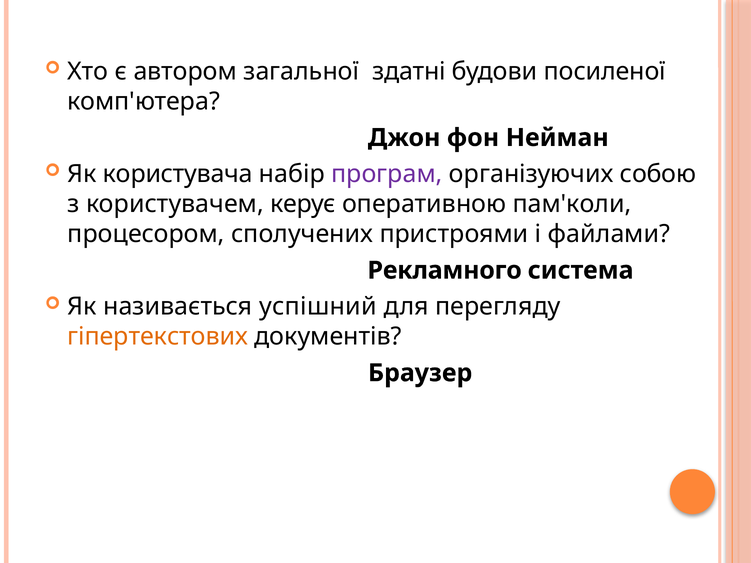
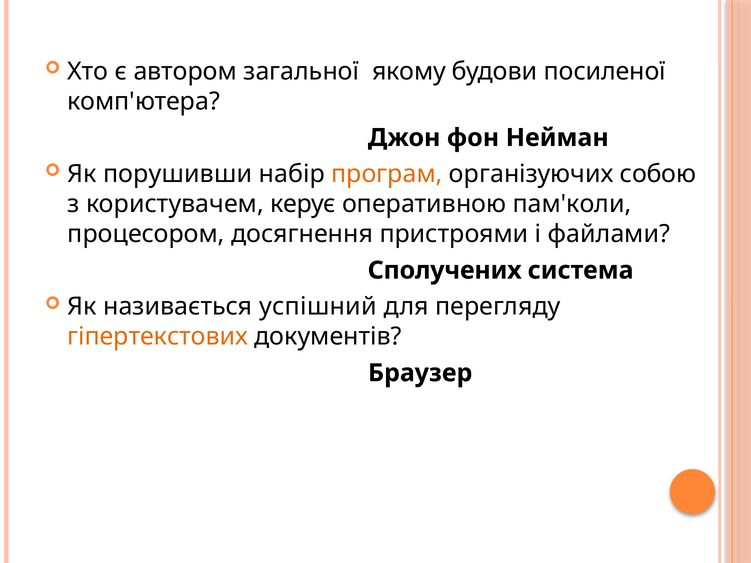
здатні: здатні -> якому
користувача: користувача -> порушивши
програм colour: purple -> orange
сполучених: сполучених -> досягнення
Рекламного: Рекламного -> Сполучених
